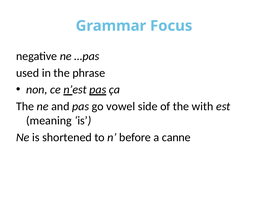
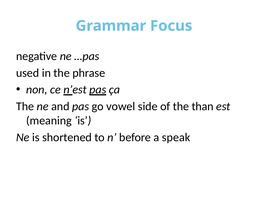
with: with -> than
canne: canne -> speak
